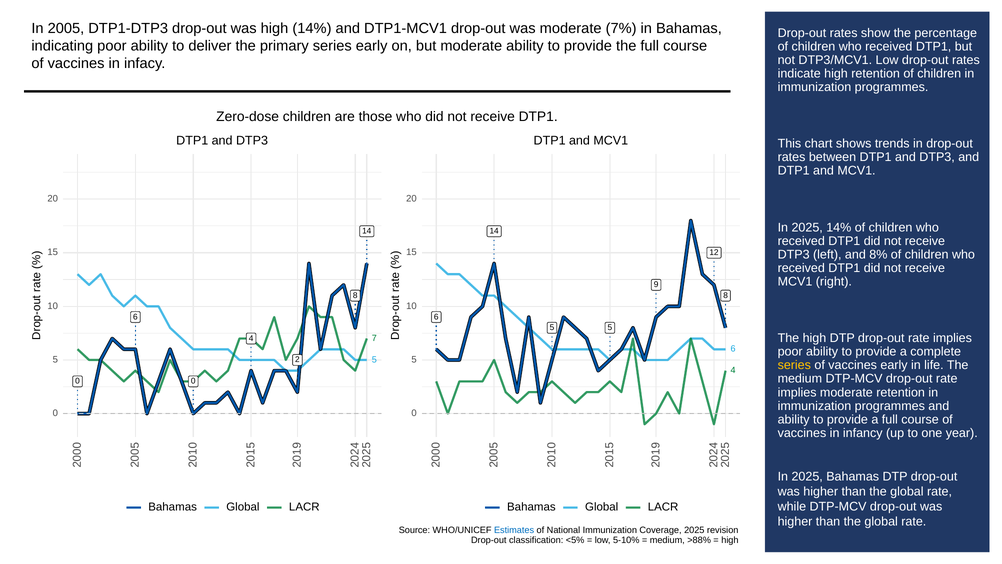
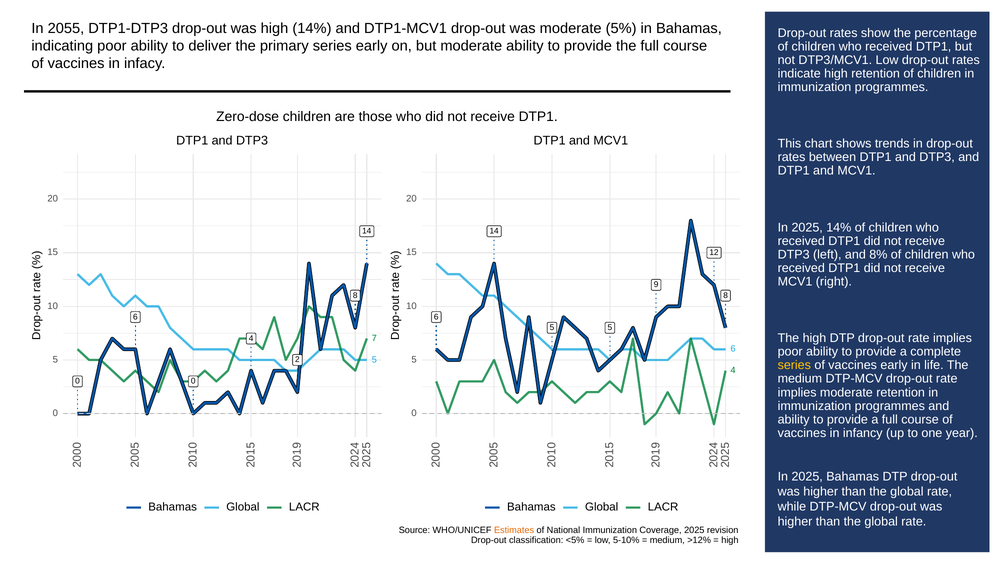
2005: 2005 -> 2055
7%: 7% -> 5%
Estimates colour: blue -> orange
>88%: >88% -> >12%
